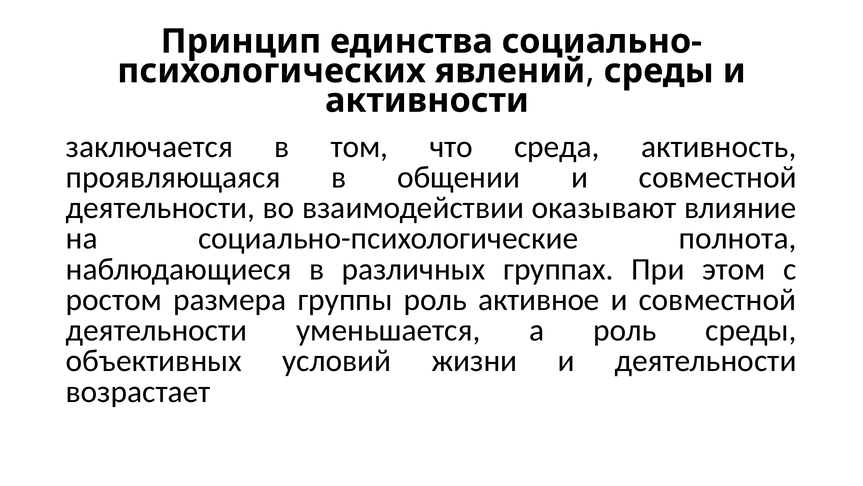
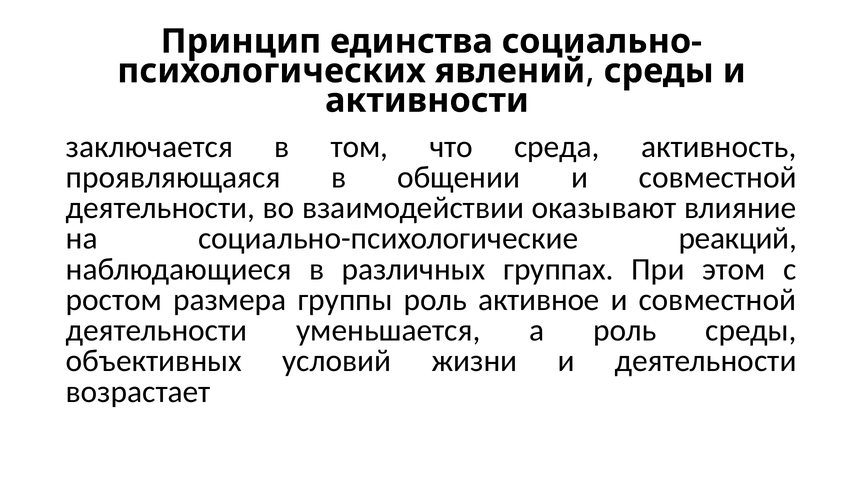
полнота: полнота -> реакций
